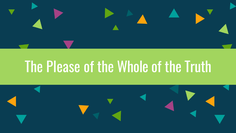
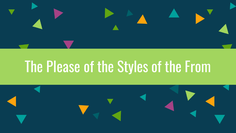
Whole: Whole -> Styles
Truth: Truth -> From
